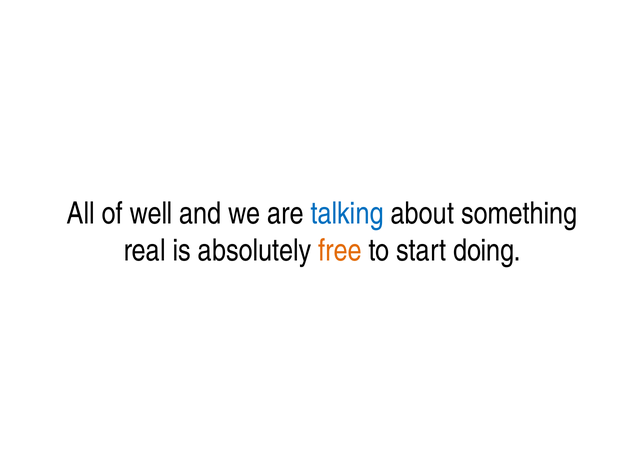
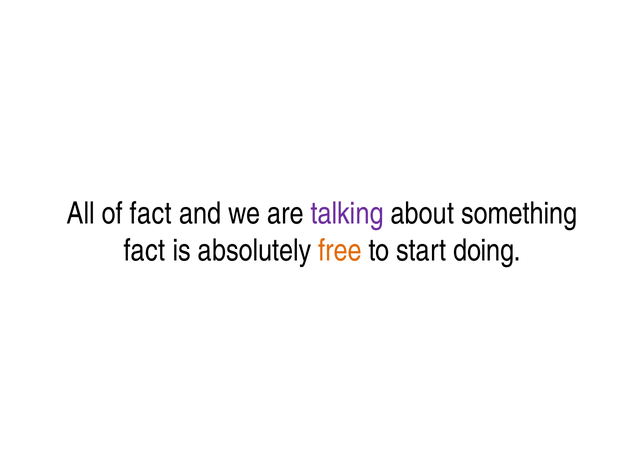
of well: well -> fact
talking colour: blue -> purple
real at (145, 251): real -> fact
